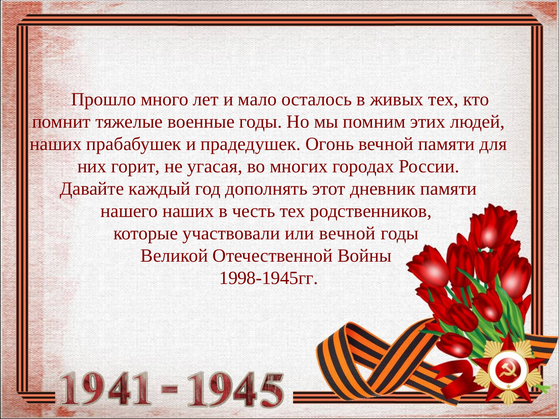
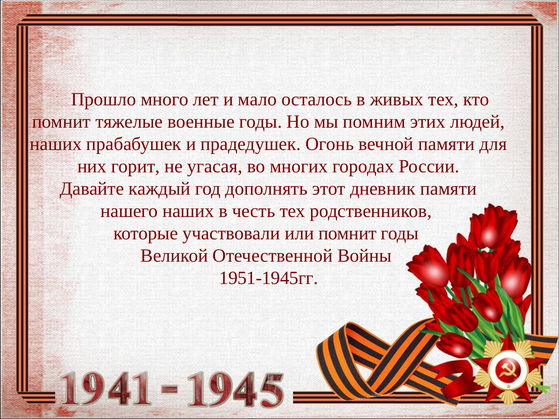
или вечной: вечной -> помнит
1998-1945гг: 1998-1945гг -> 1951-1945гг
